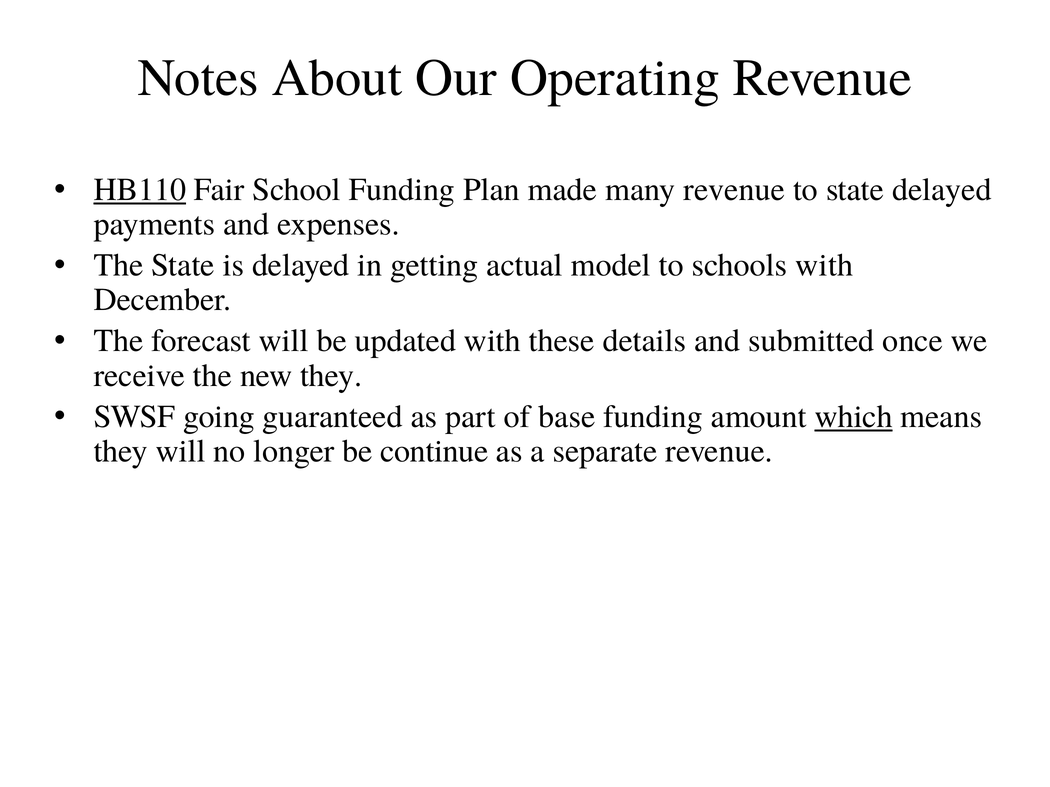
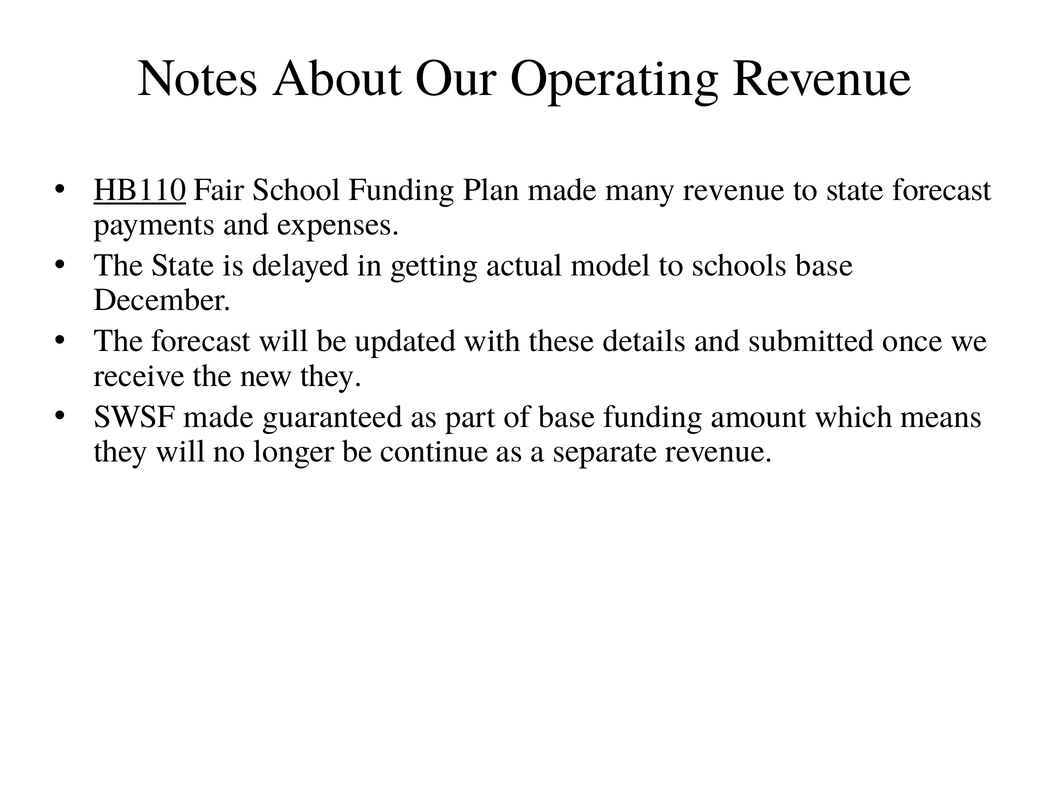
state delayed: delayed -> forecast
schools with: with -> base
SWSF going: going -> made
which underline: present -> none
